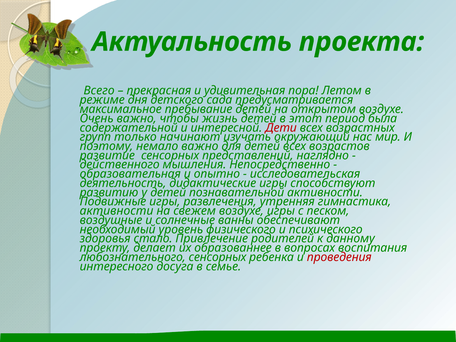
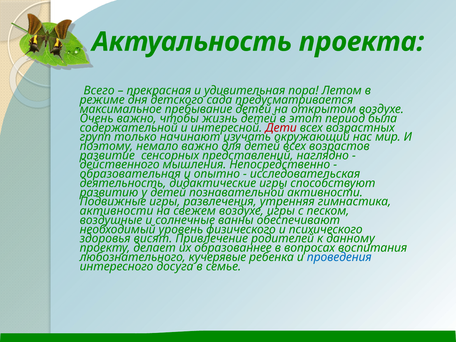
стало: стало -> висят
любознательного сенсорных: сенсорных -> кучерявые
проведения colour: red -> blue
